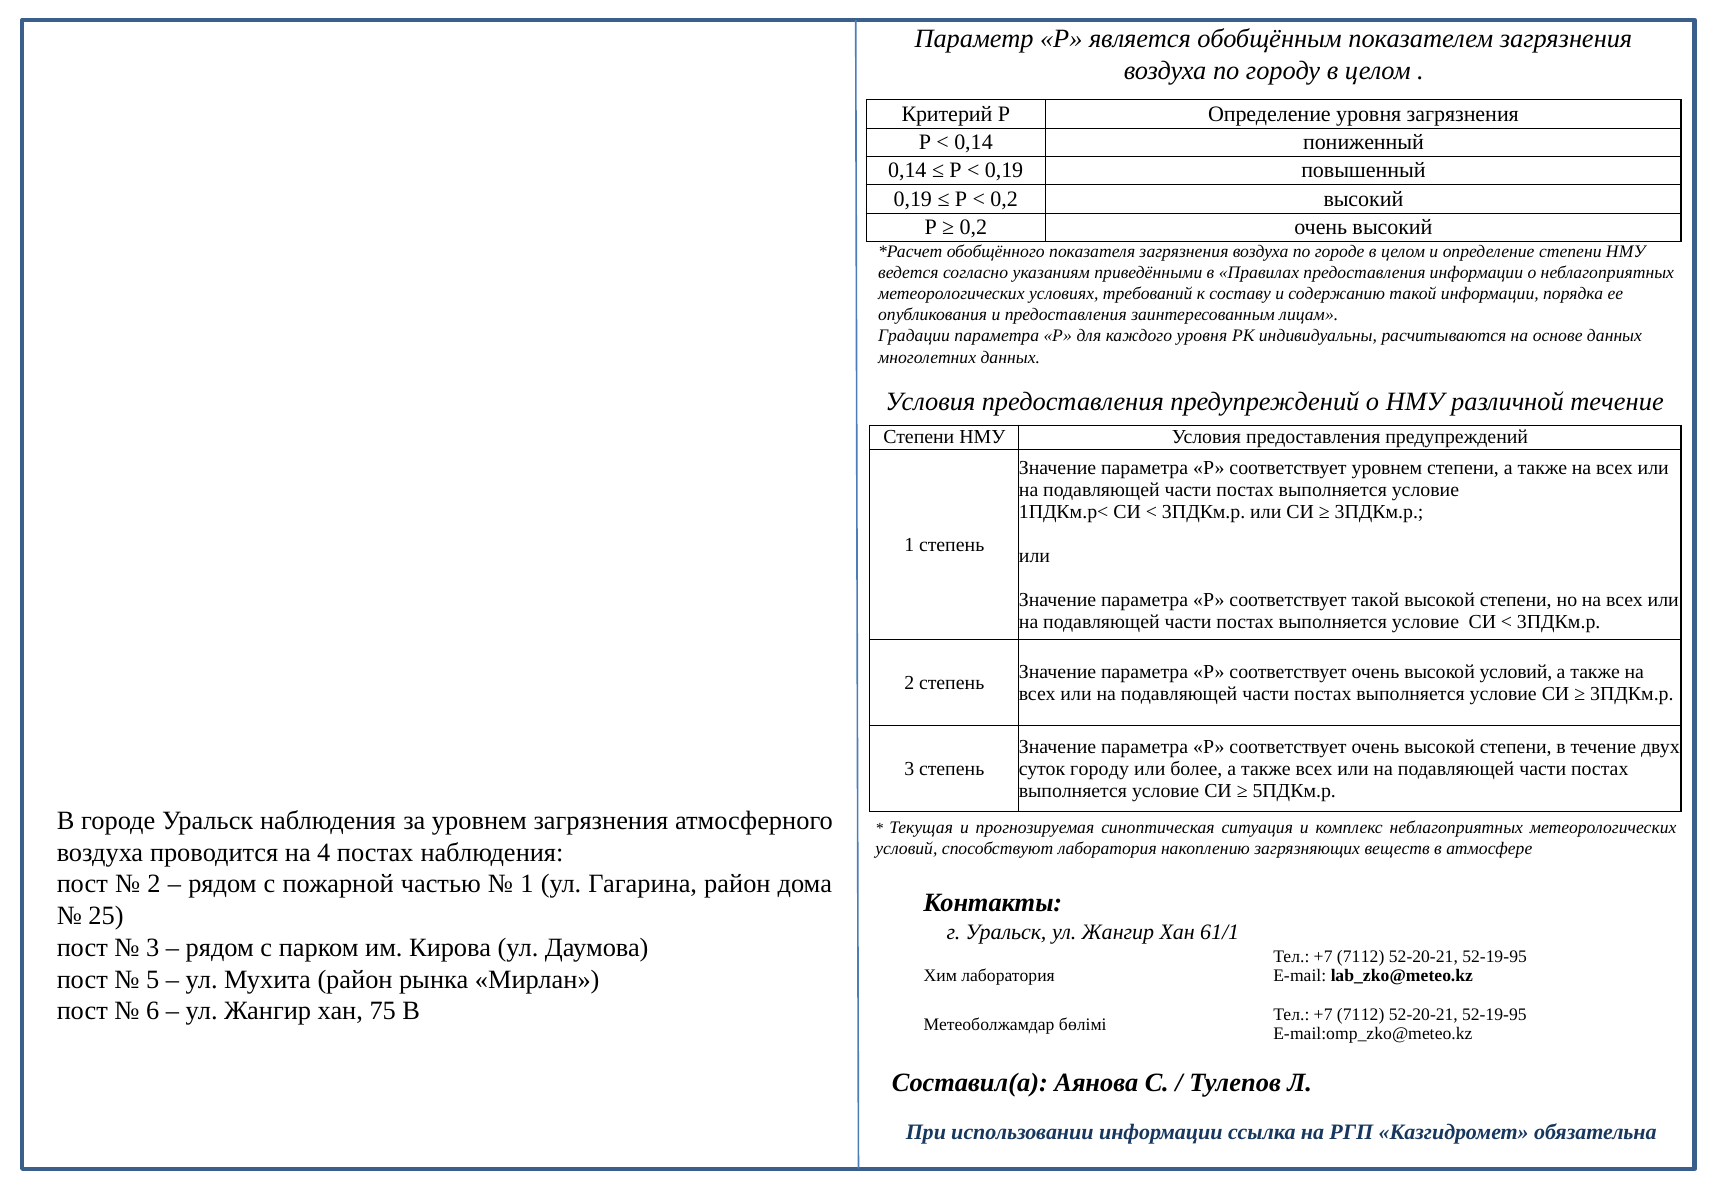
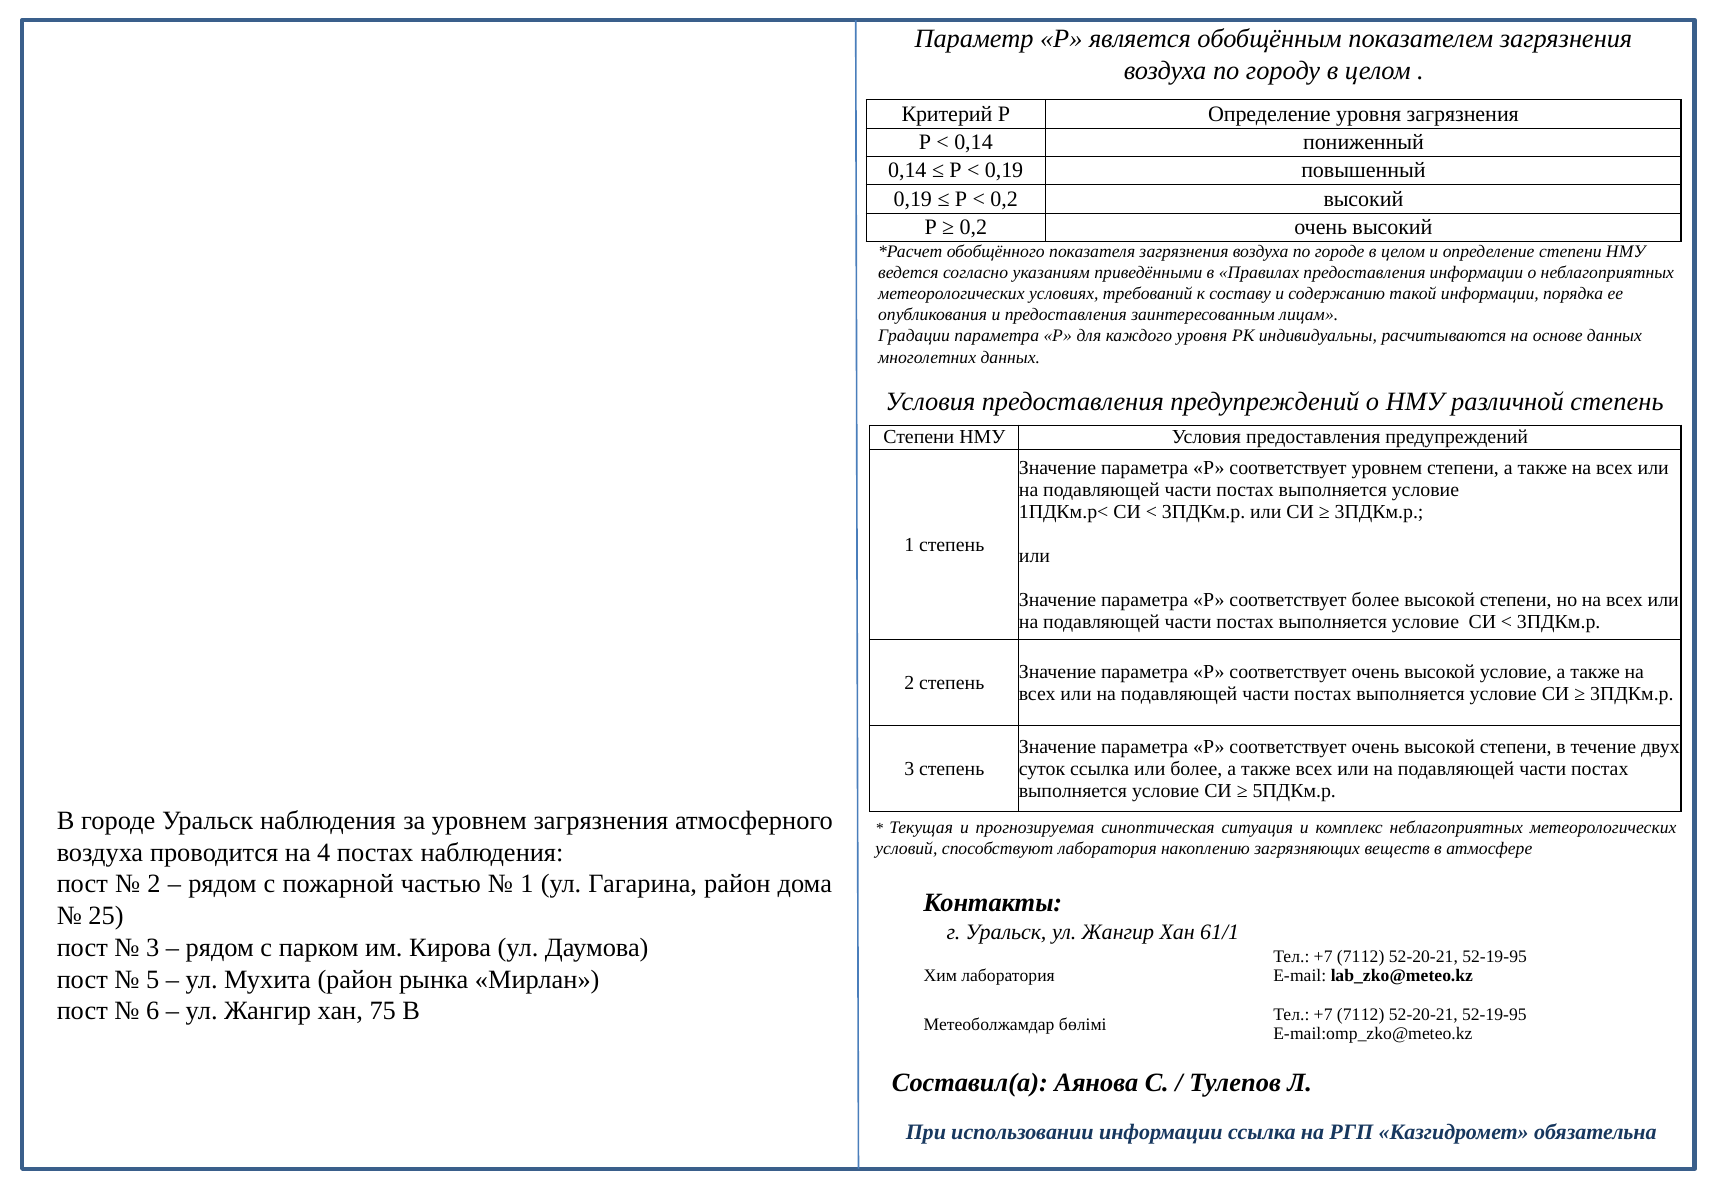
различной течение: течение -> степень
соответствует такой: такой -> более
высокой условий: условий -> условие
суток городу: городу -> ссылка
